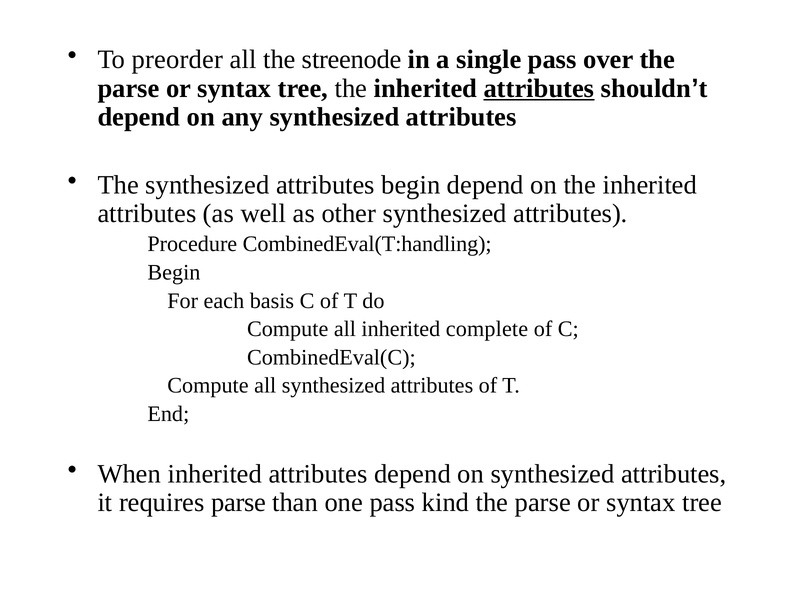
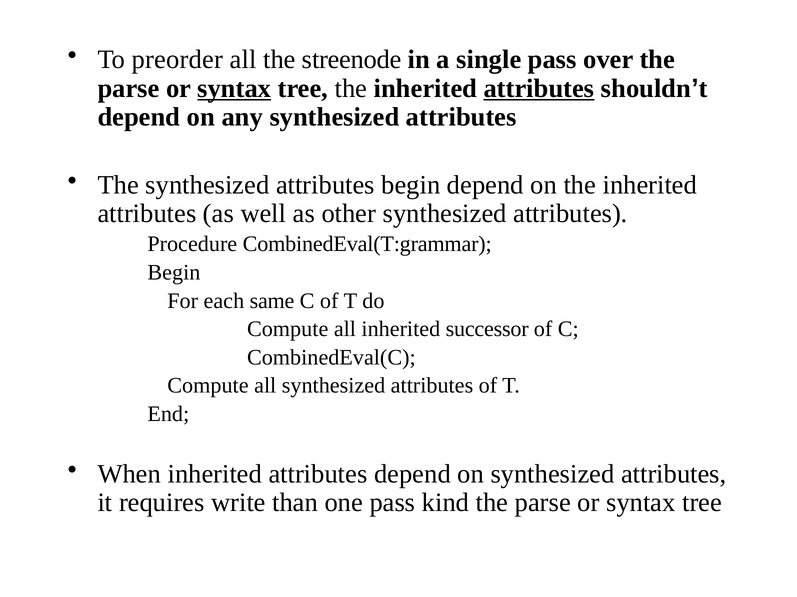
syntax at (234, 88) underline: none -> present
CombinedEval(T:handling: CombinedEval(T:handling -> CombinedEval(T:grammar
basis: basis -> same
complete: complete -> successor
requires parse: parse -> write
